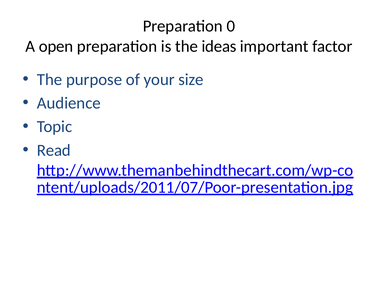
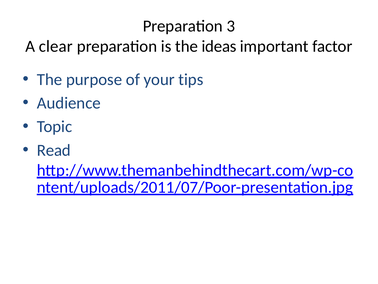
0: 0 -> 3
open: open -> clear
size: size -> tips
